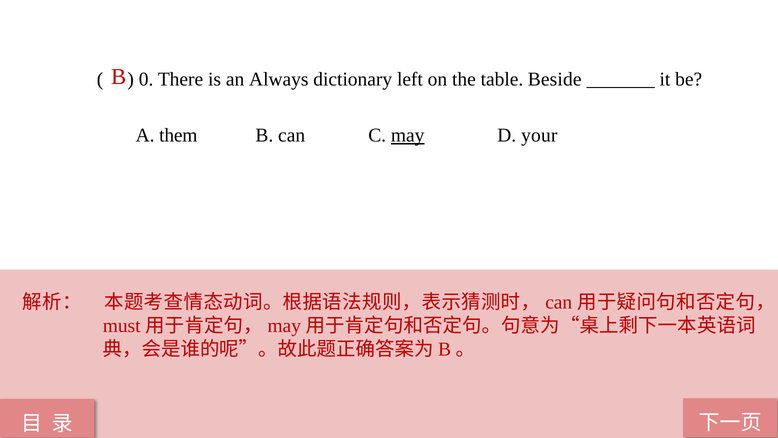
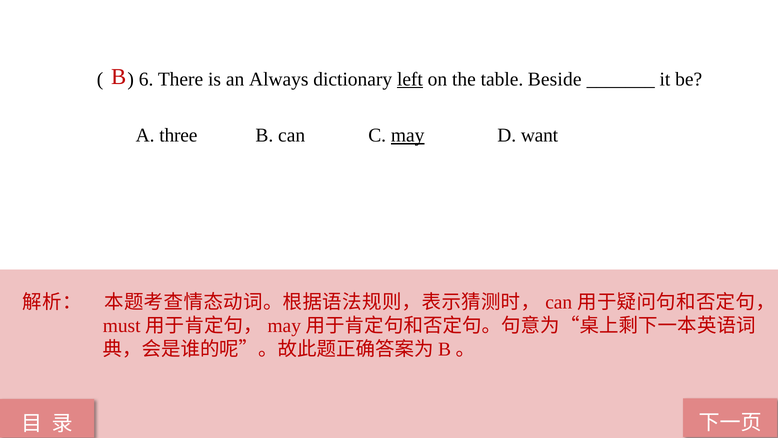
0: 0 -> 6
left underline: none -> present
them: them -> three
your: your -> want
